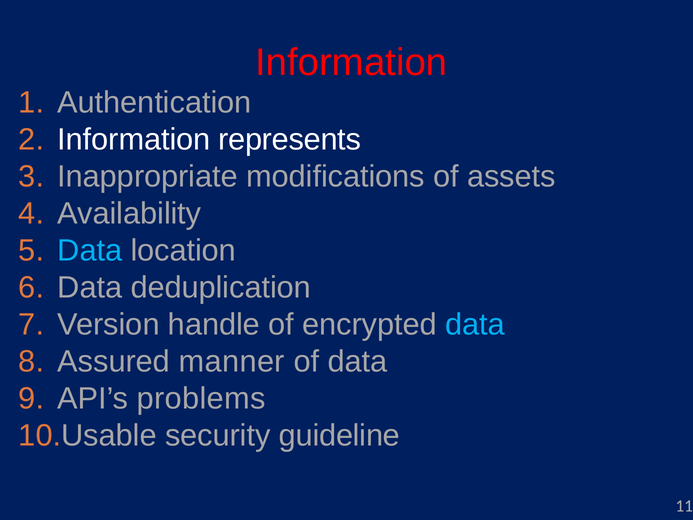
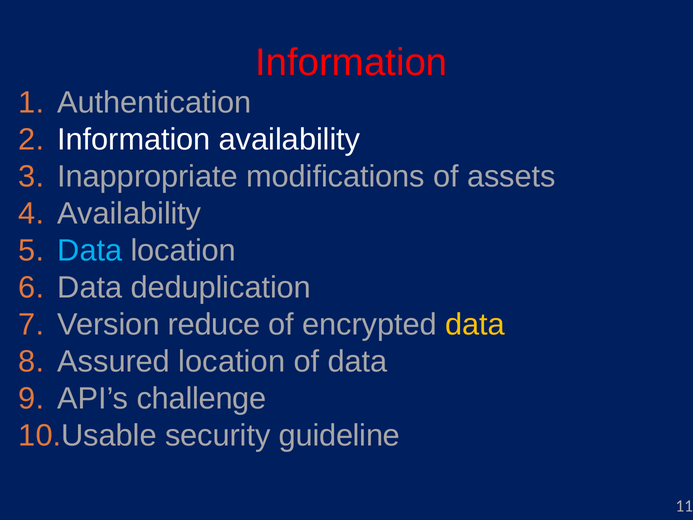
Information represents: represents -> availability
handle: handle -> reduce
data at (475, 324) colour: light blue -> yellow
Assured manner: manner -> location
problems: problems -> challenge
